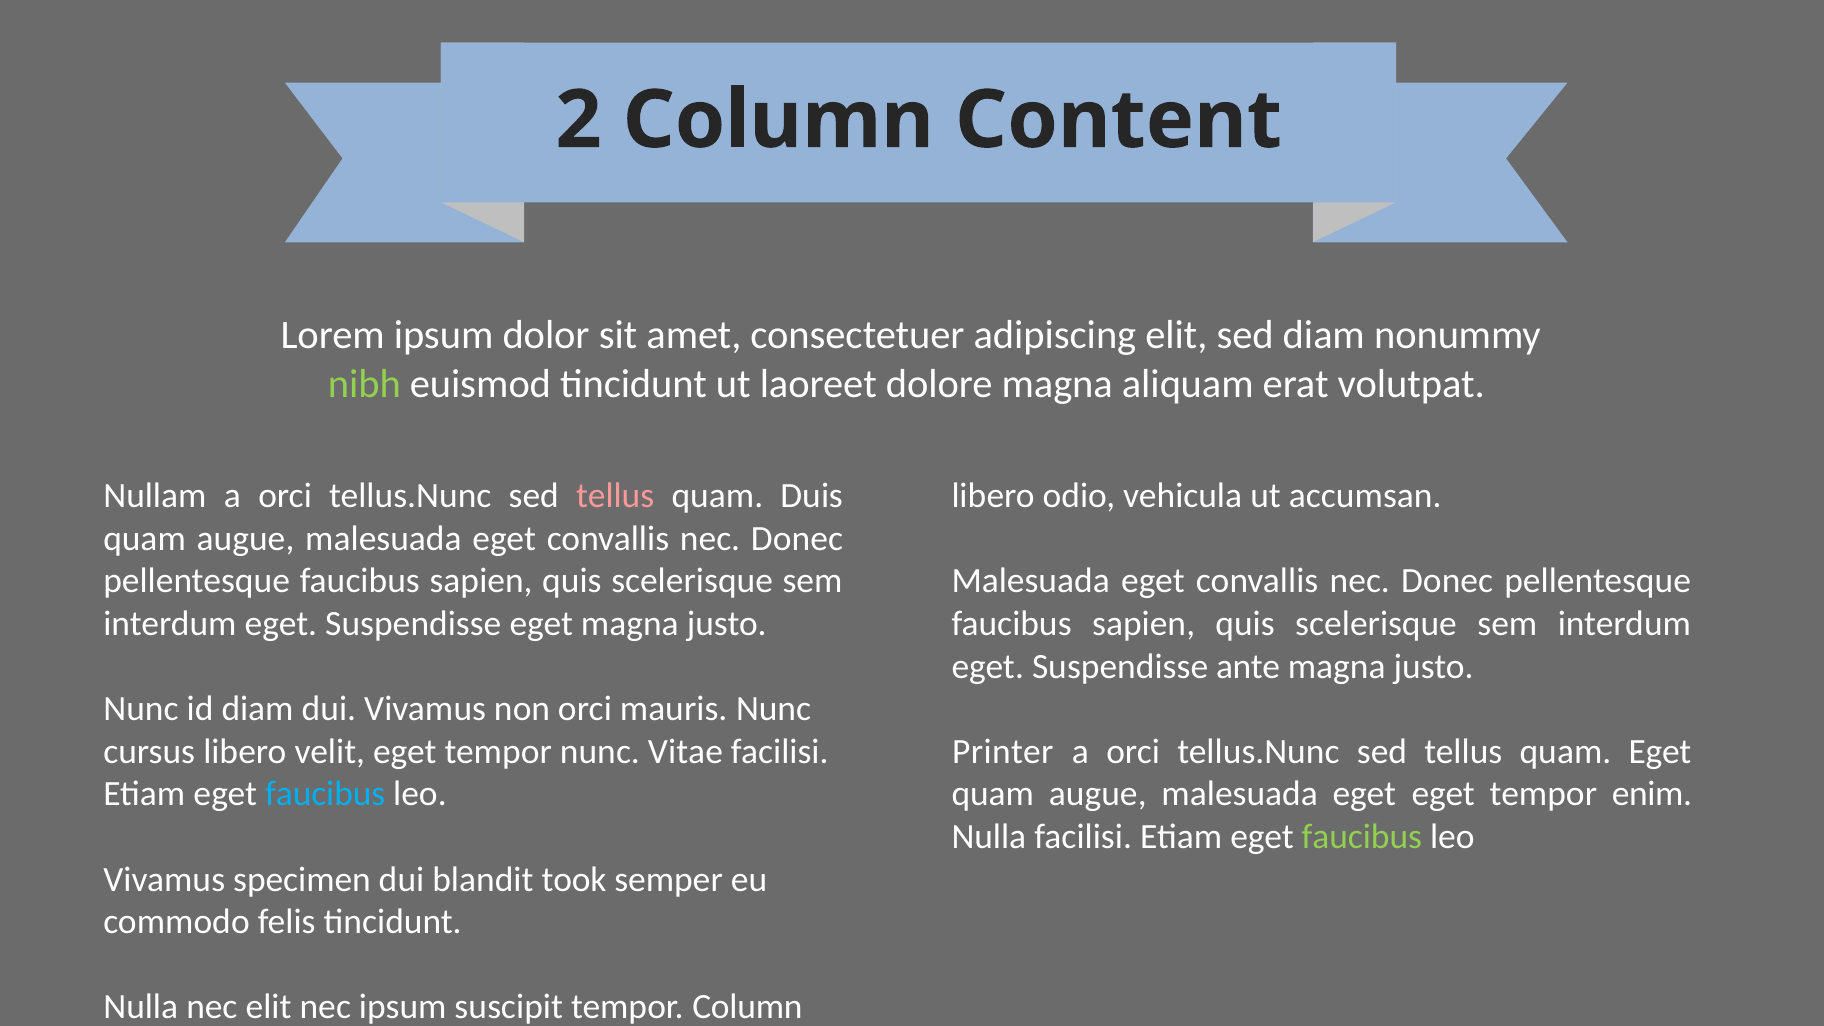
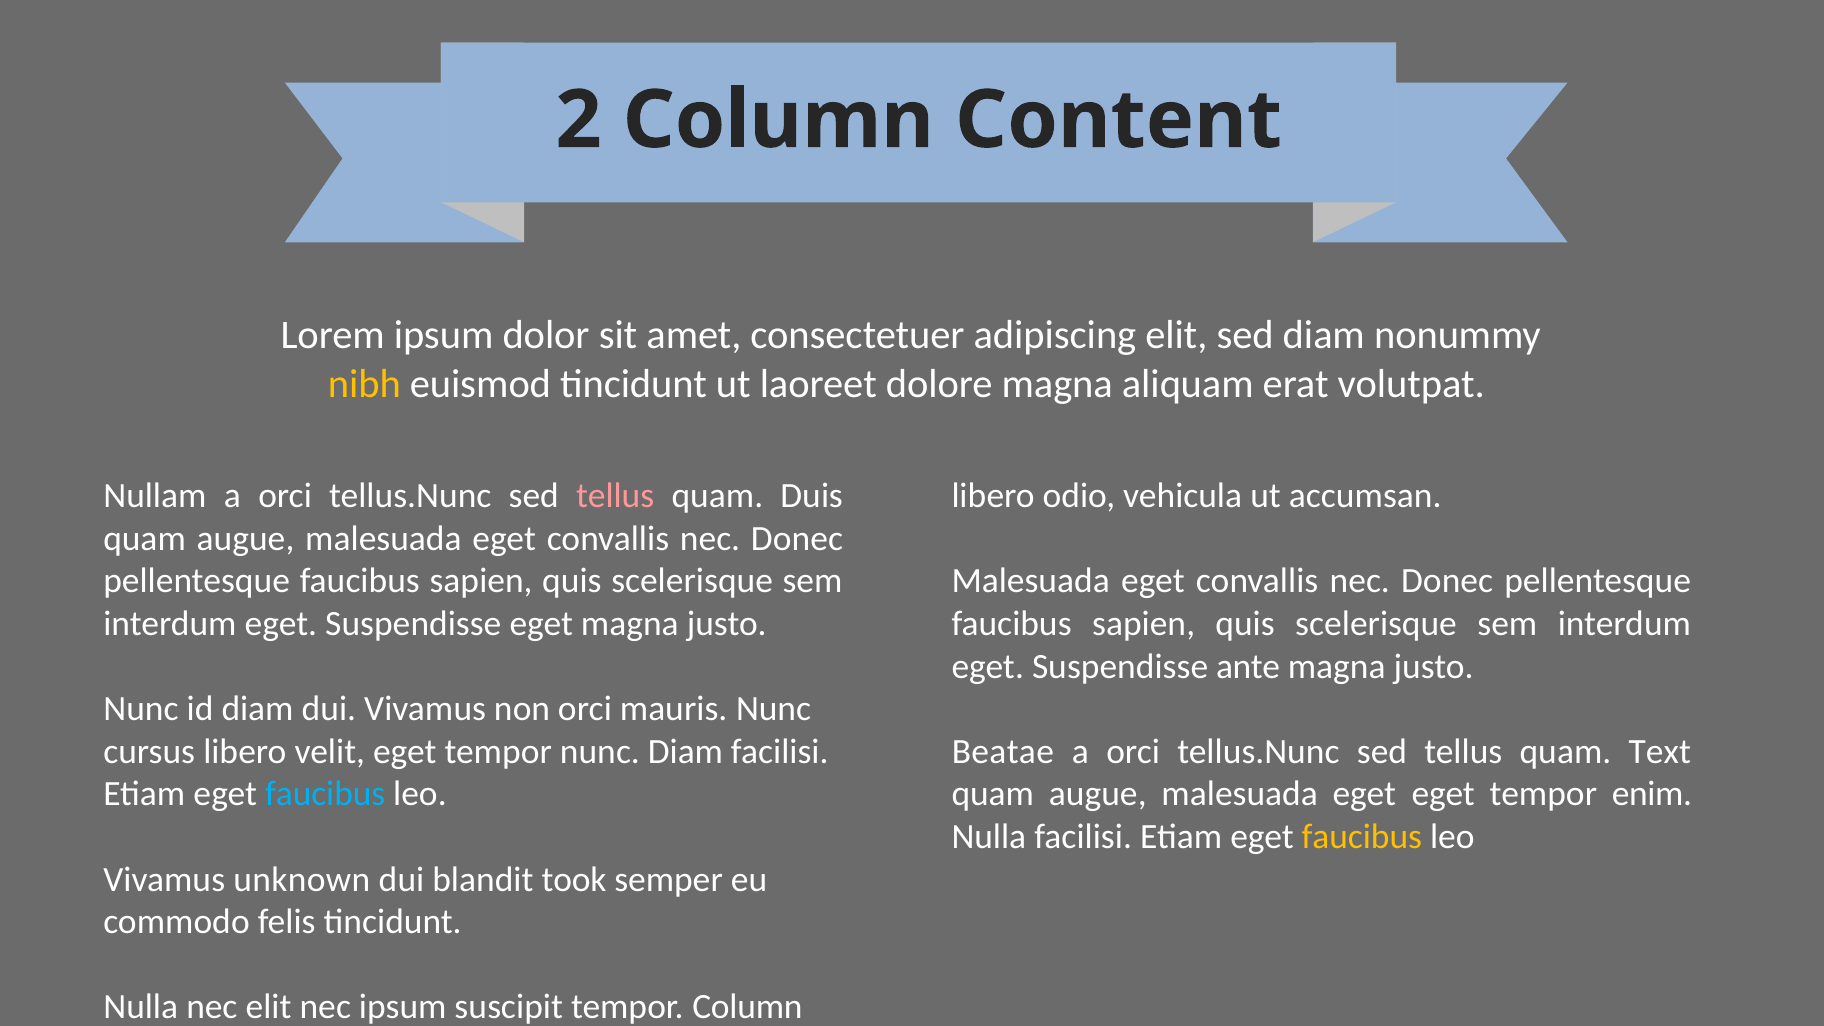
nibh colour: light green -> yellow
nunc Vitae: Vitae -> Diam
Printer: Printer -> Beatae
quam Eget: Eget -> Text
faucibus at (1362, 837) colour: light green -> yellow
specimen: specimen -> unknown
